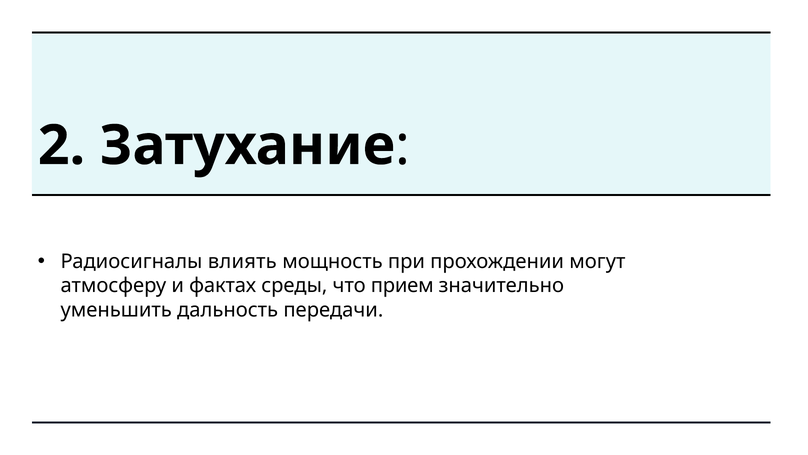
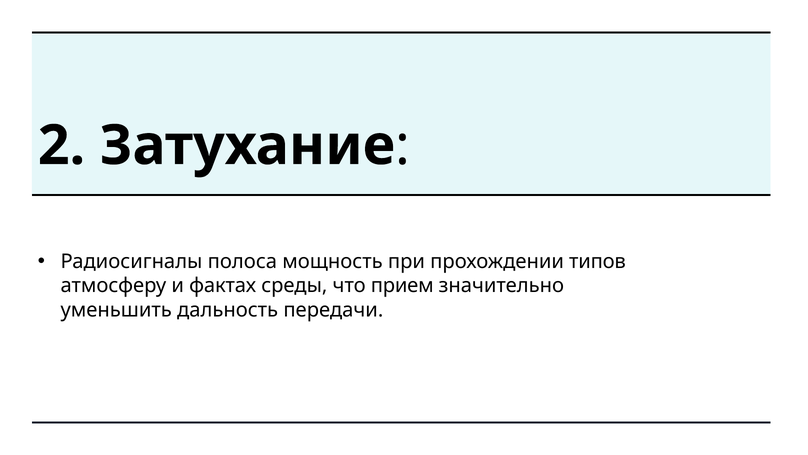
влиять: влиять -> полоса
могут: могут -> типов
